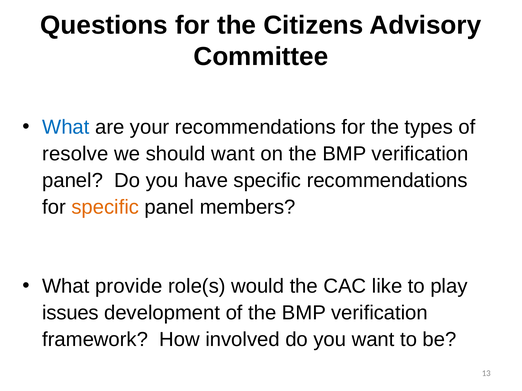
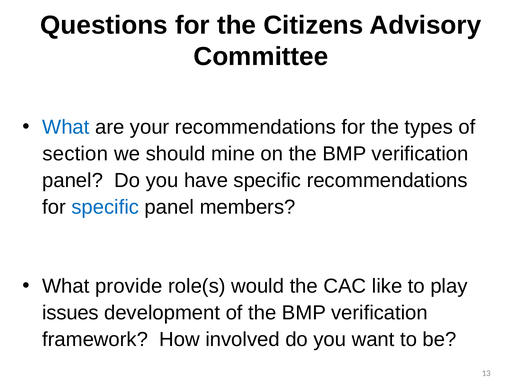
resolve: resolve -> section
should want: want -> mine
specific at (105, 208) colour: orange -> blue
